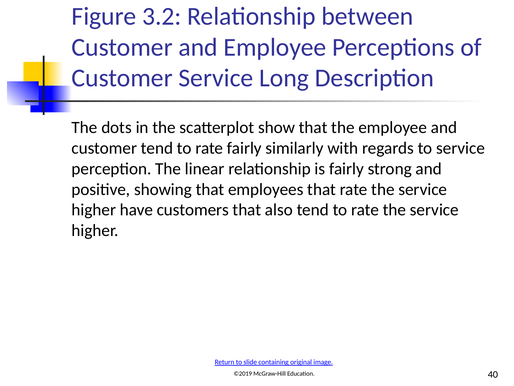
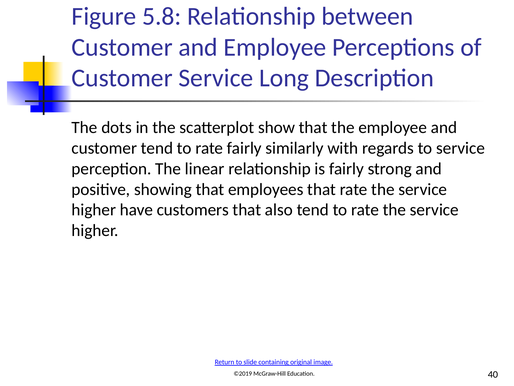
3.2: 3.2 -> 5.8
